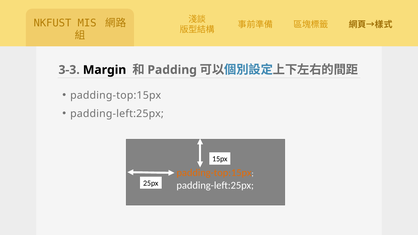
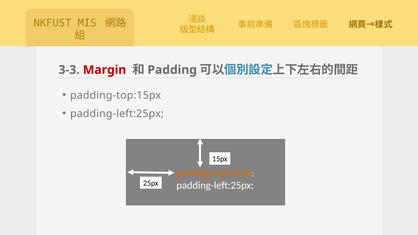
Margin colour: black -> red
